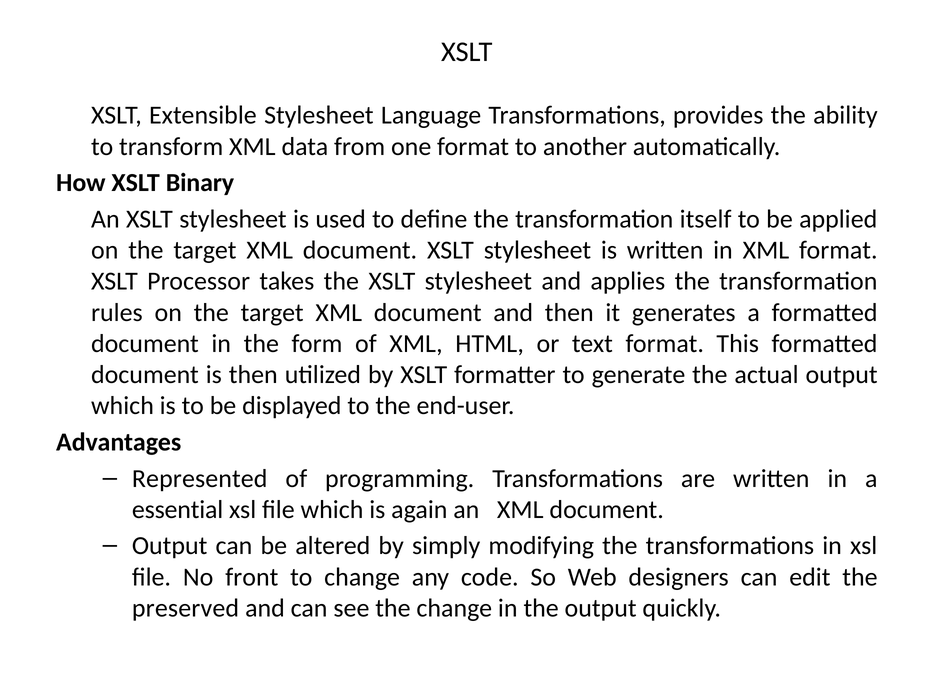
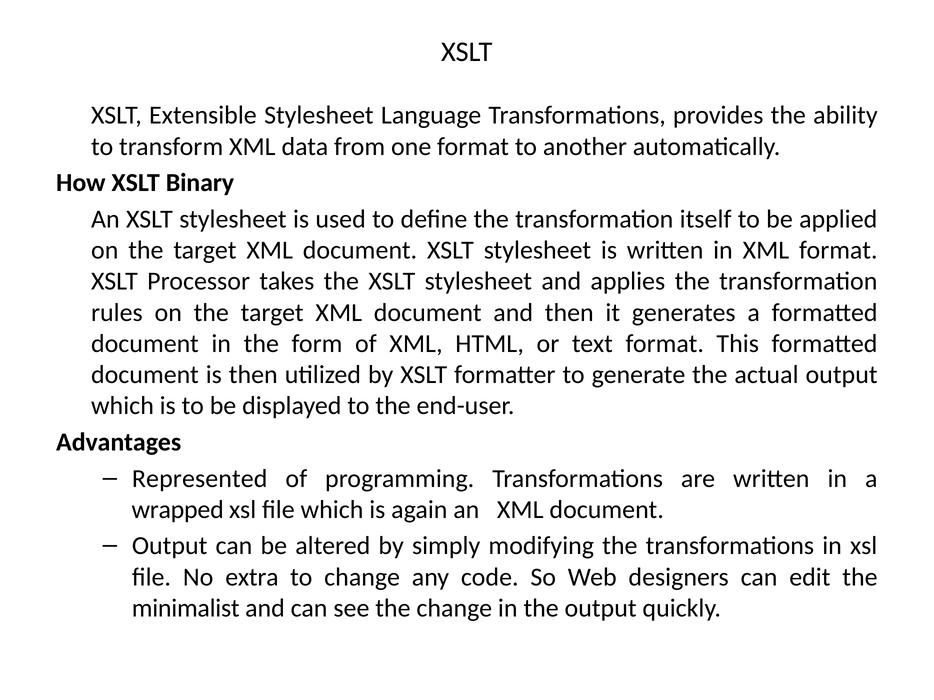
essential: essential -> wrapped
front: front -> extra
preserved: preserved -> minimalist
